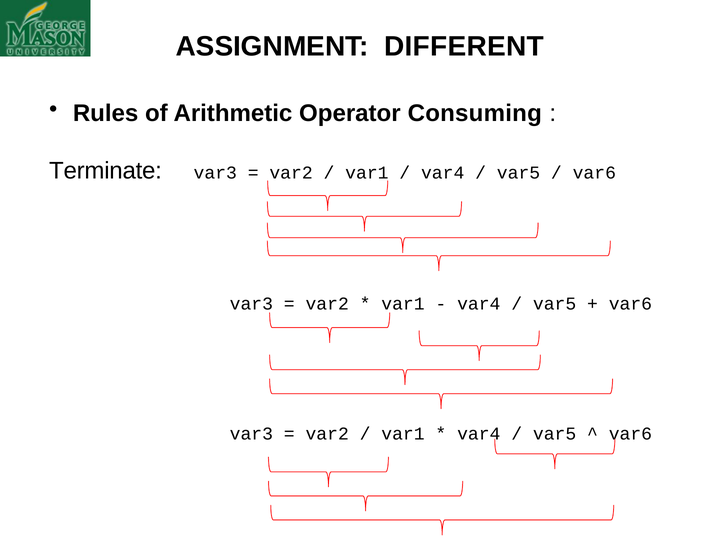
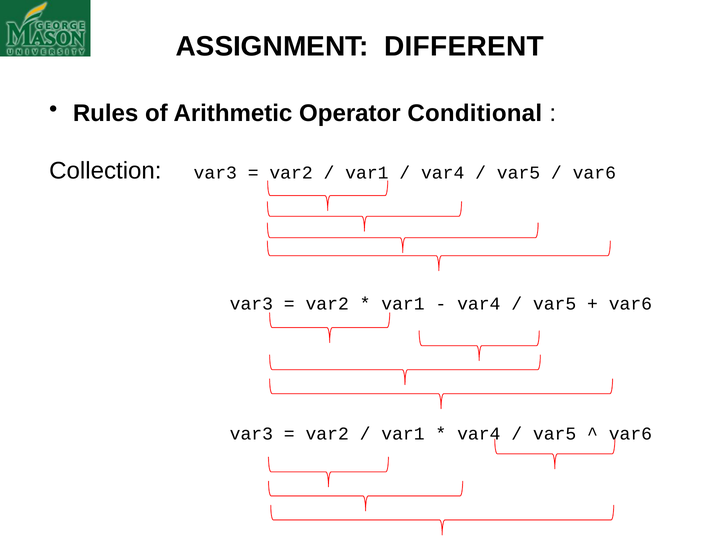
Consuming: Consuming -> Conditional
Terminate: Terminate -> Collection
